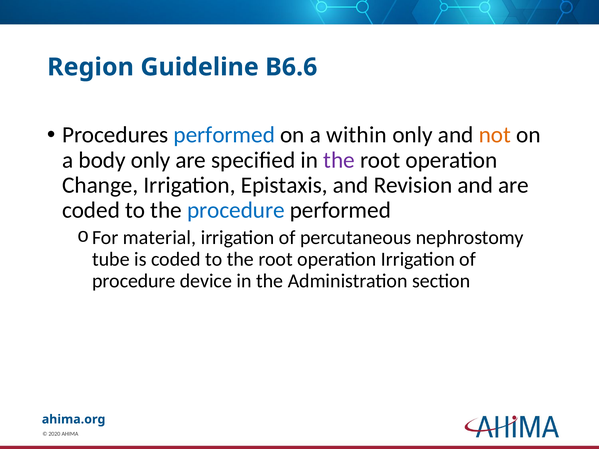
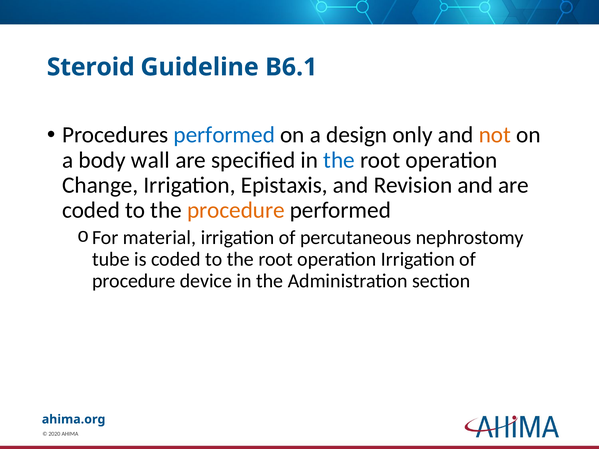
Region: Region -> Steroid
B6.6: B6.6 -> B6.1
within: within -> design
body only: only -> wall
the at (339, 160) colour: purple -> blue
procedure at (236, 210) colour: blue -> orange
